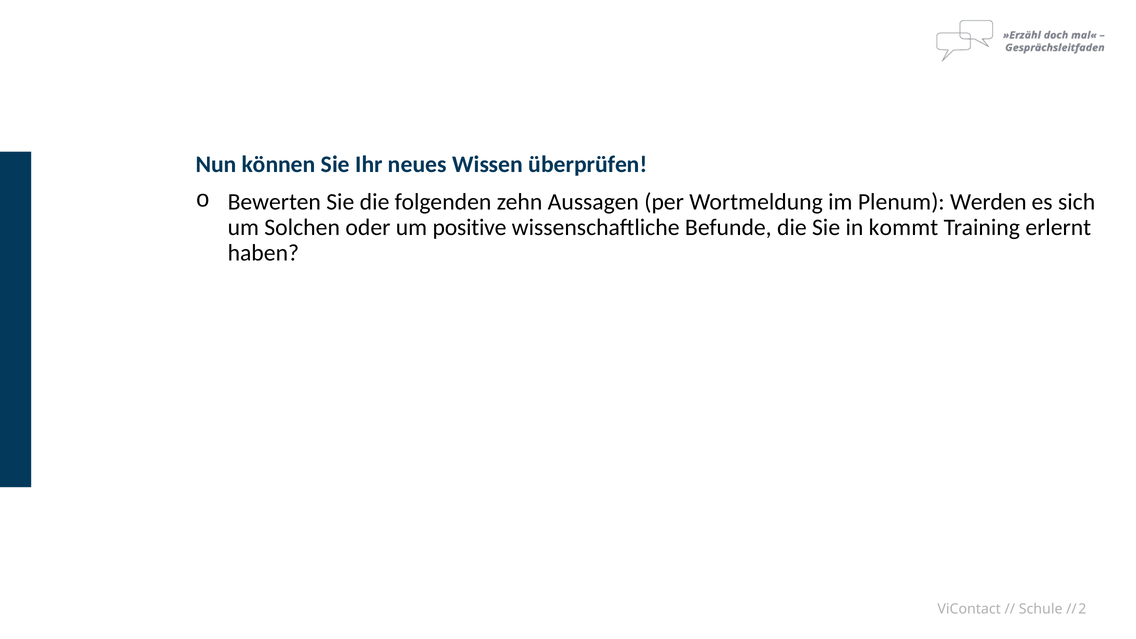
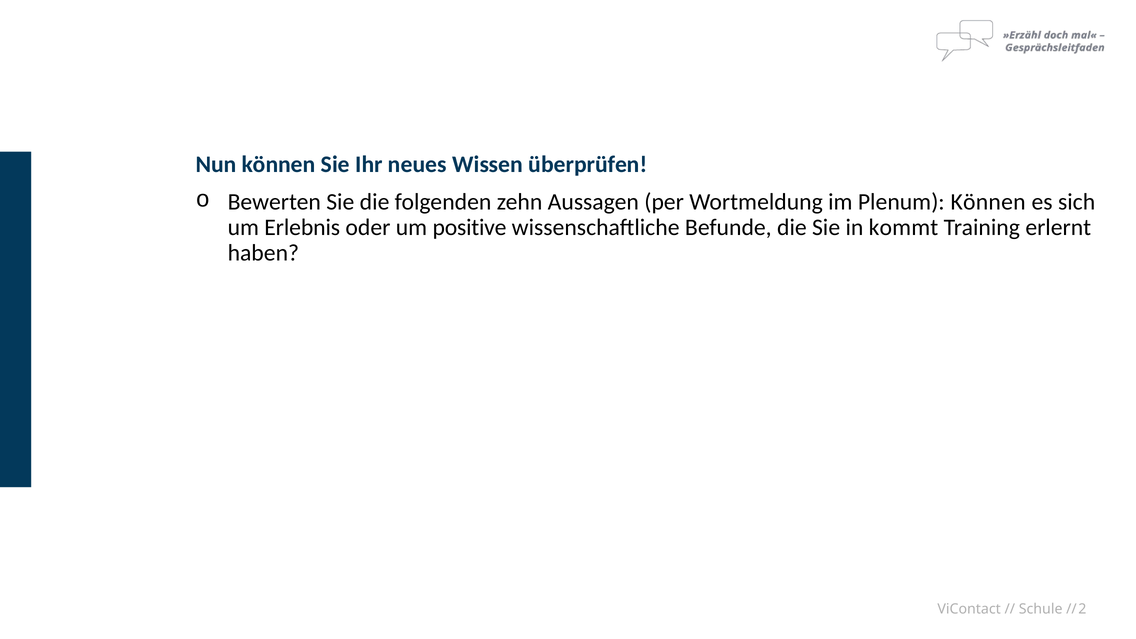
Plenum Werden: Werden -> Können
Solchen: Solchen -> Erlebnis
